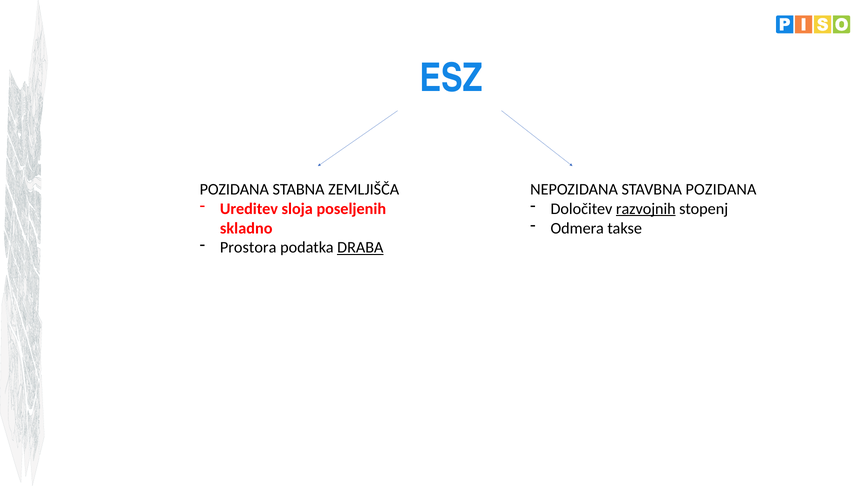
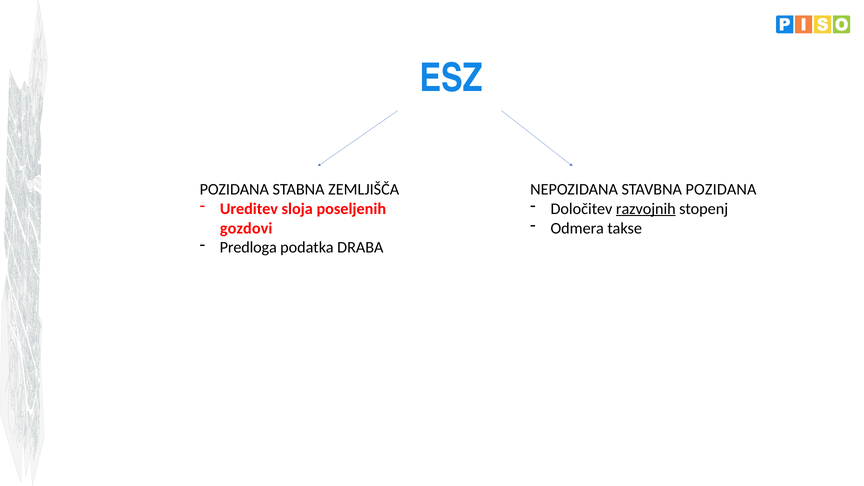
skladno: skladno -> gozdovi
Prostora: Prostora -> Predloga
DRABA underline: present -> none
